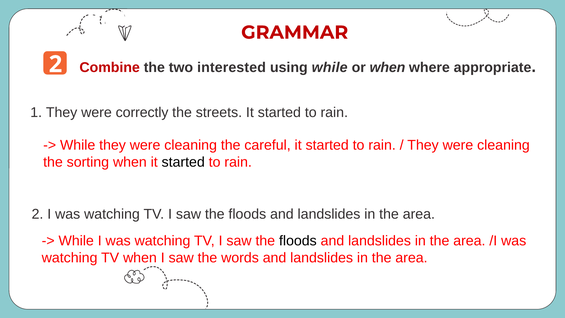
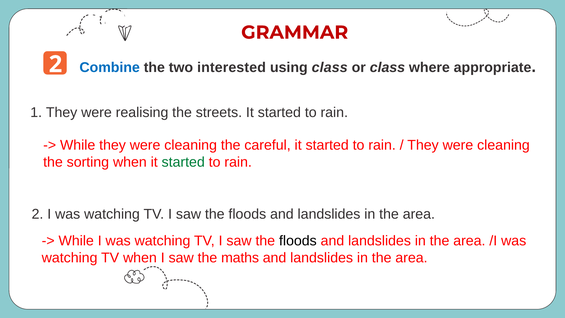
Combine colour: red -> blue
using while: while -> class
or when: when -> class
correctly: correctly -> realising
started at (183, 162) colour: black -> green
words: words -> maths
